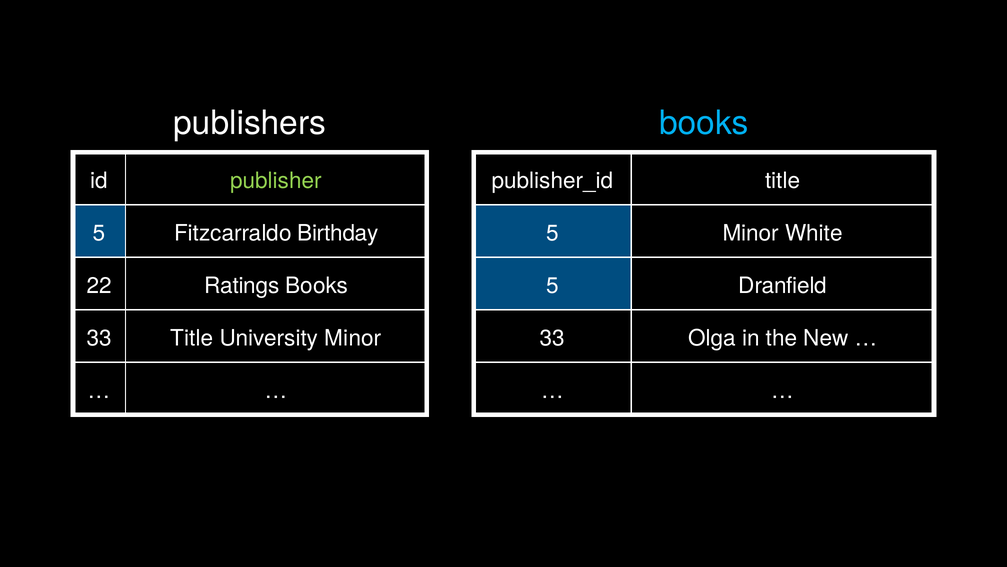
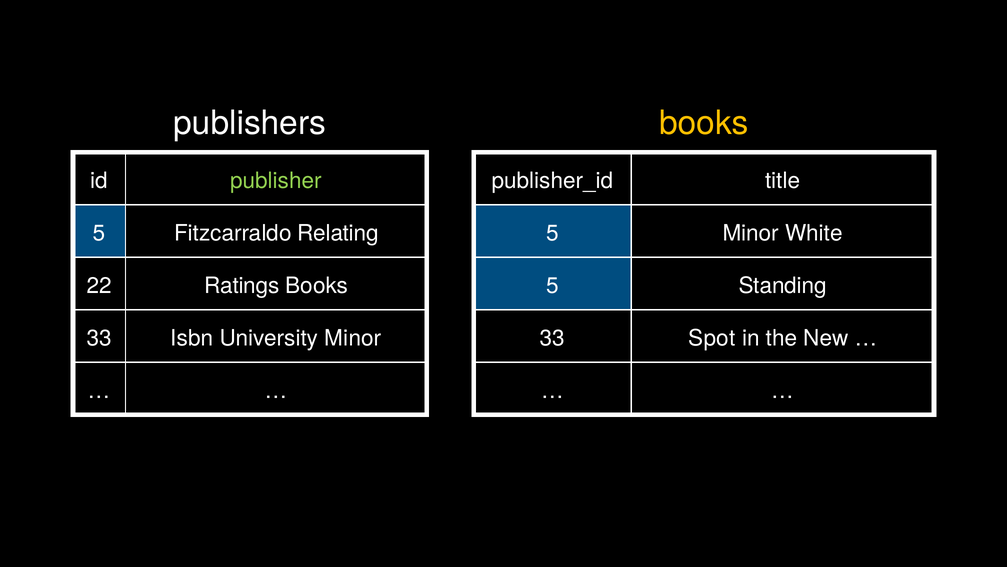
books at (704, 123) colour: light blue -> yellow
Birthday: Birthday -> Relating
Dranfield: Dranfield -> Standing
33 Title: Title -> Isbn
Olga: Olga -> Spot
